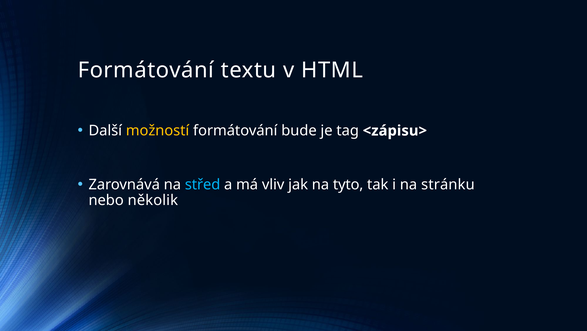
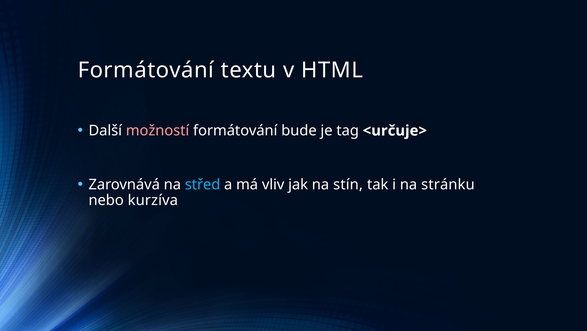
možností colour: yellow -> pink
<zápisu>: <zápisu> -> <určuje>
tyto: tyto -> stín
několik: několik -> kurzíva
